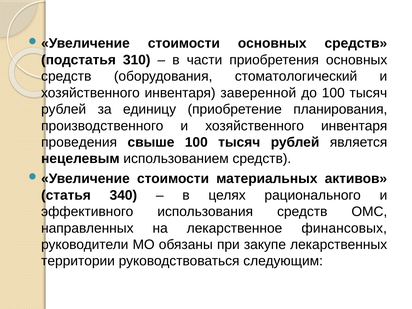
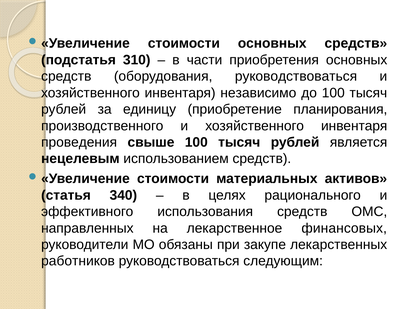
оборудования стоматологический: стоматологический -> руководствоваться
заверенной: заверенной -> независимо
территории: территории -> работников
